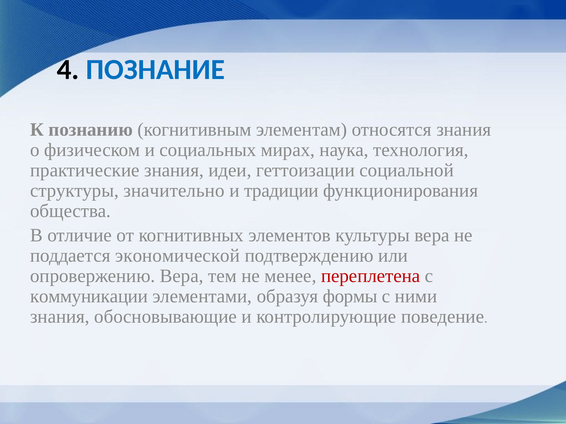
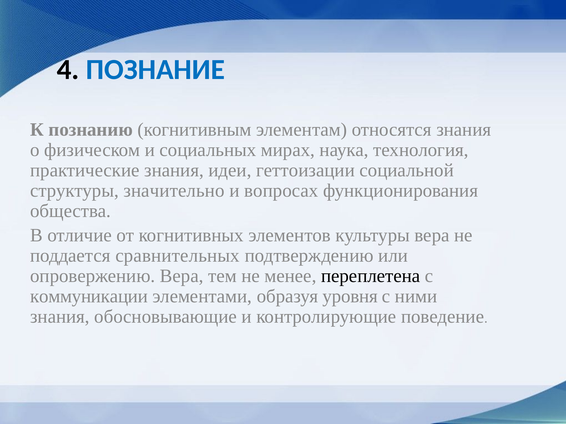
традиции: традиции -> вопросах
экономической: экономической -> сравнительных
переплетена colour: red -> black
формы: формы -> уровня
